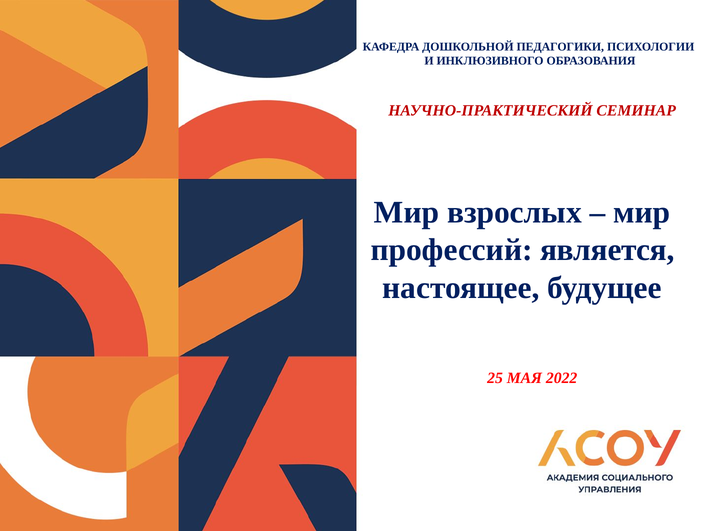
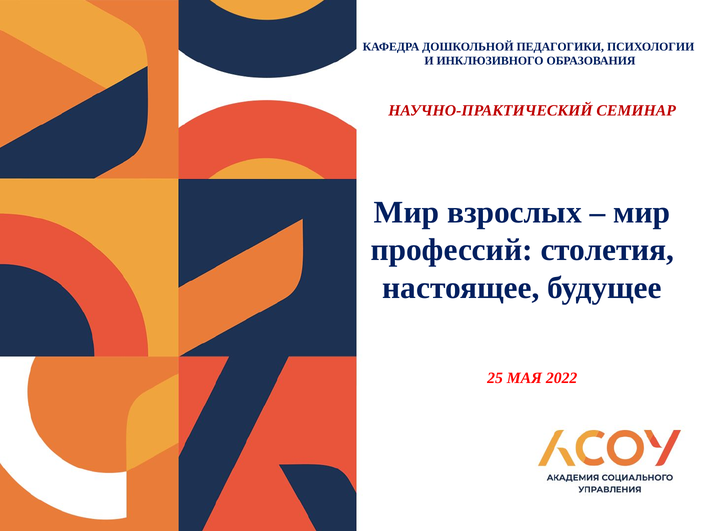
является: является -> столетия
